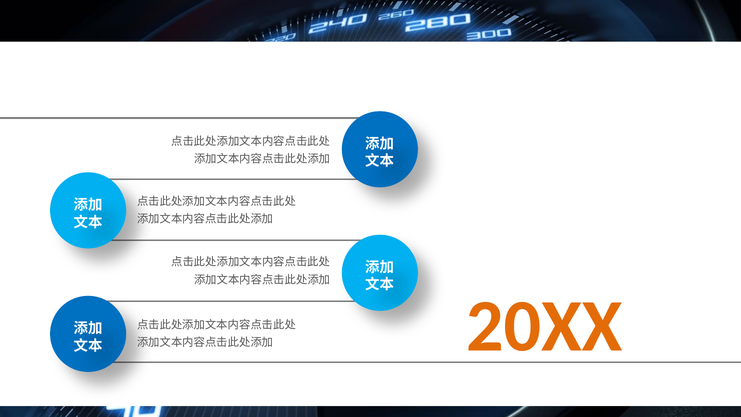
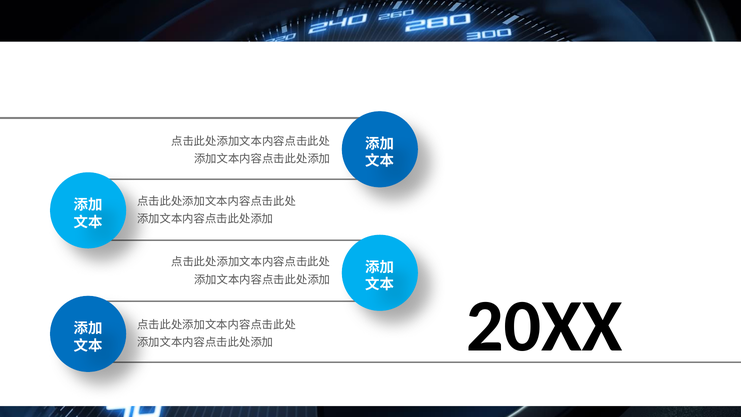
20XX colour: orange -> black
